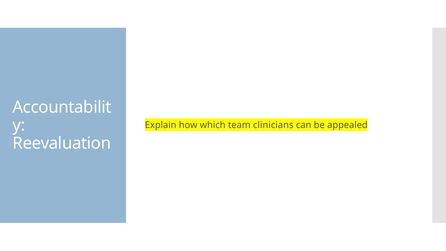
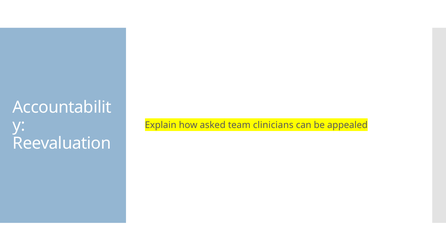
which: which -> asked
